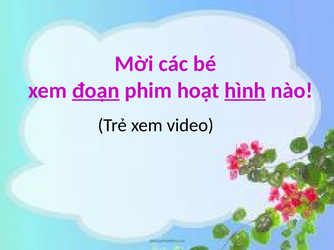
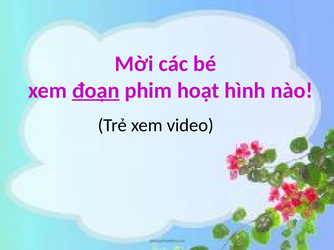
hình underline: present -> none
